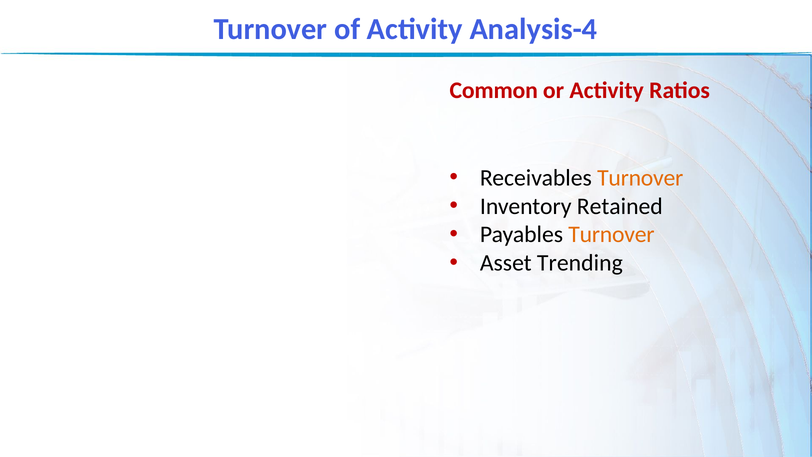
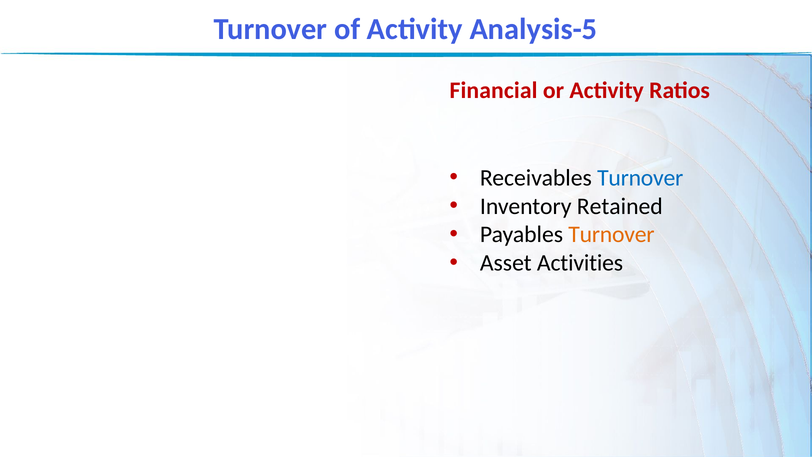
Analysis-4: Analysis-4 -> Analysis-5
Common: Common -> Financial
Turnover at (640, 178) colour: orange -> blue
Trending: Trending -> Activities
